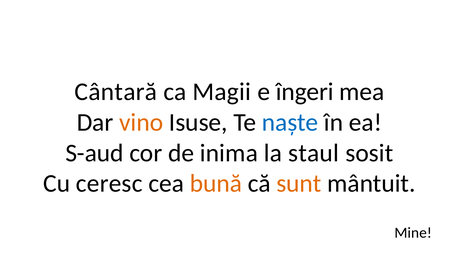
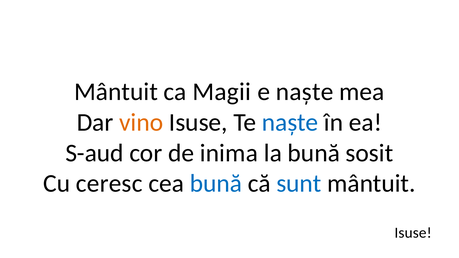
Cântară at (116, 92): Cântară -> Mântuit
e îngeri: îngeri -> naște
la staul: staul -> bună
bună at (216, 184) colour: orange -> blue
sunt colour: orange -> blue
Mine at (413, 233): Mine -> Isuse
